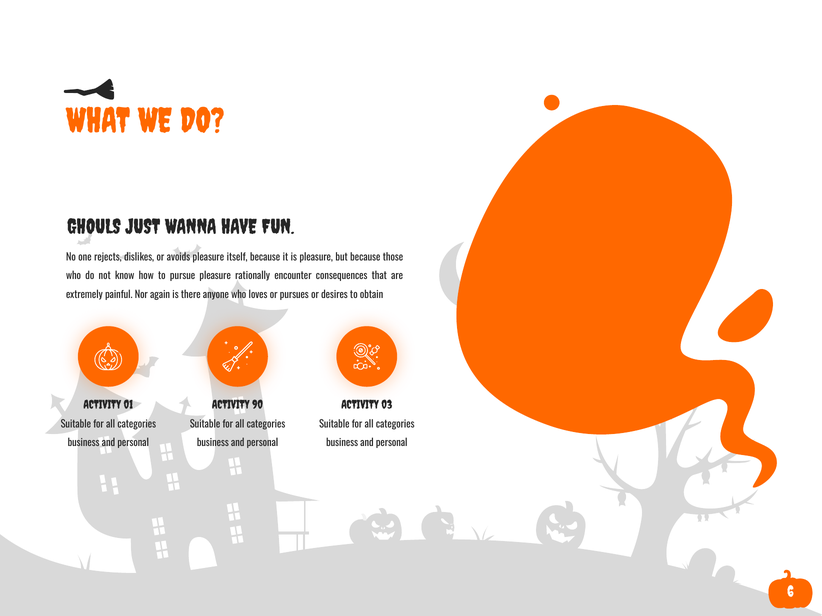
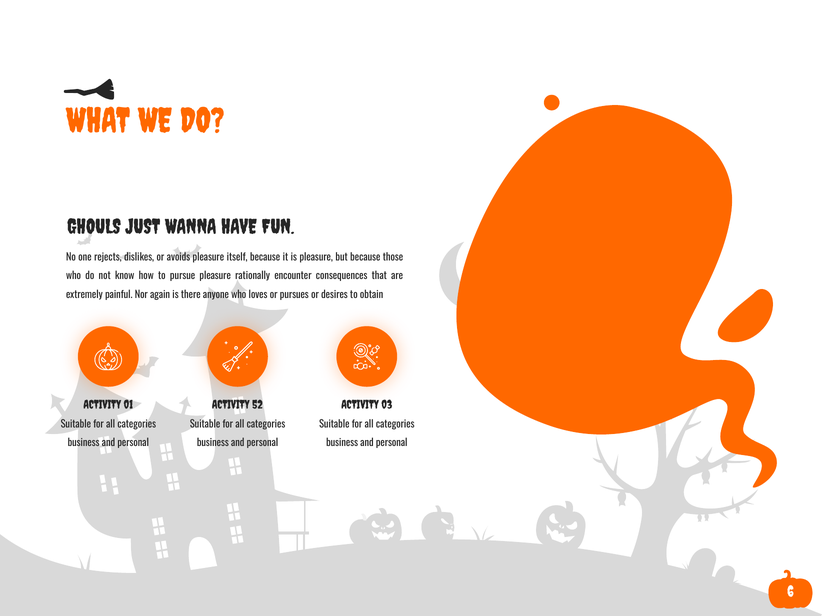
90: 90 -> 52
